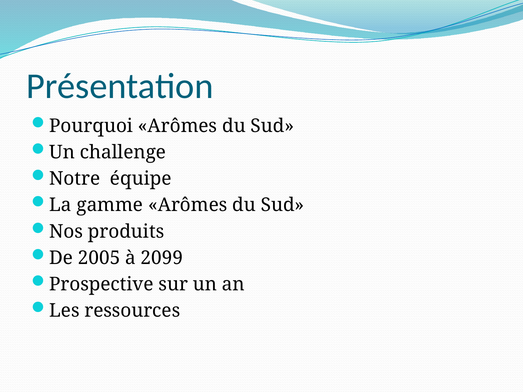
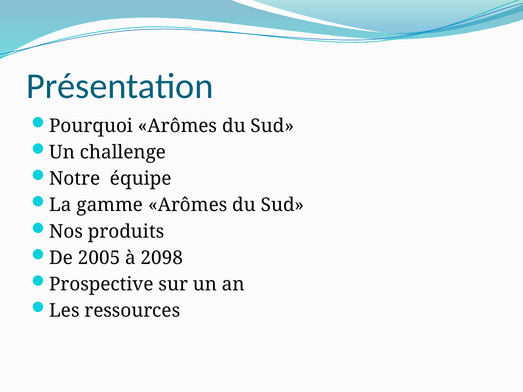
2099: 2099 -> 2098
